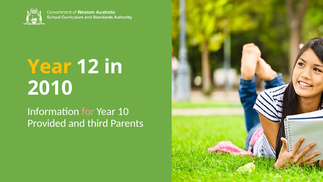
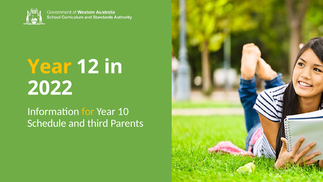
2010: 2010 -> 2022
for colour: pink -> yellow
Provided: Provided -> Schedule
